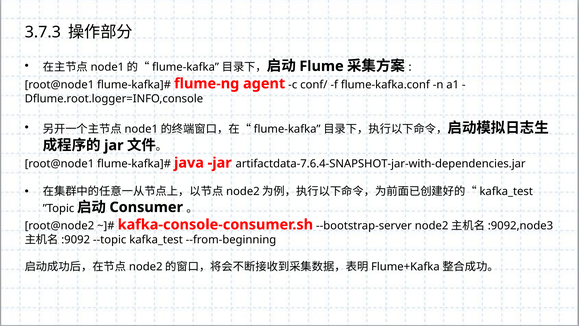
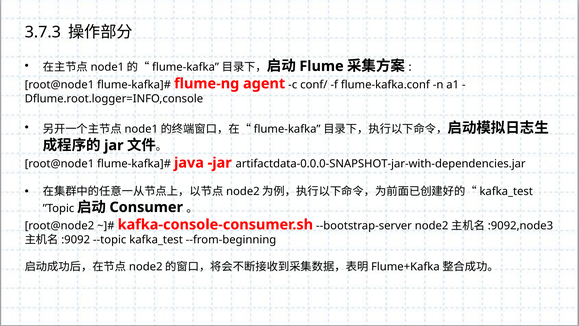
artifactdata-7.6.4-SNAPSHOT-jar-with-dependencies.jar: artifactdata-7.6.4-SNAPSHOT-jar-with-dependencies.jar -> artifactdata-0.0.0-SNAPSHOT-jar-with-dependencies.jar
